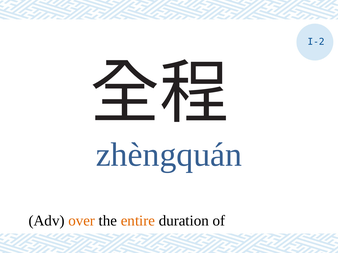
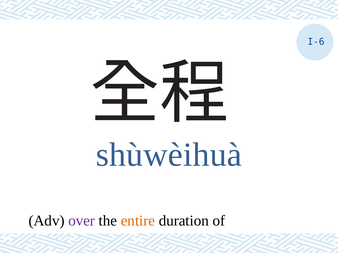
I-2: I-2 -> I-6
zhèngquán: zhèngquán -> shùwèihuà
over colour: orange -> purple
